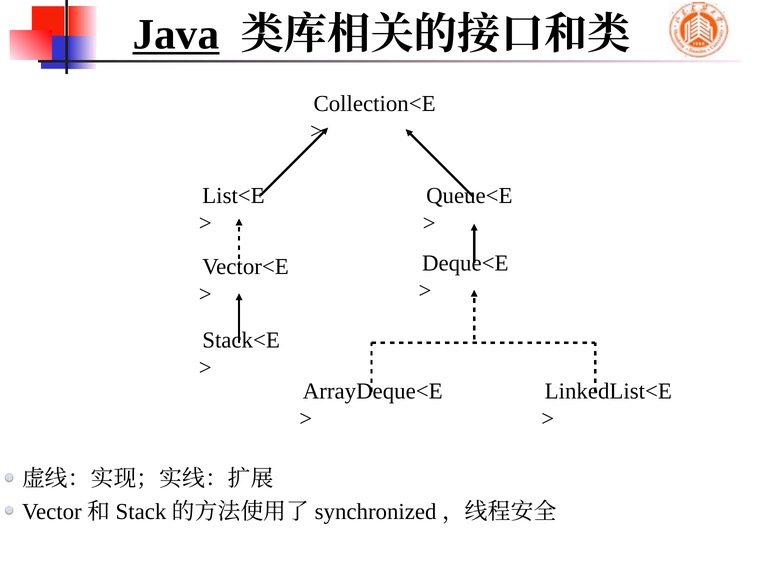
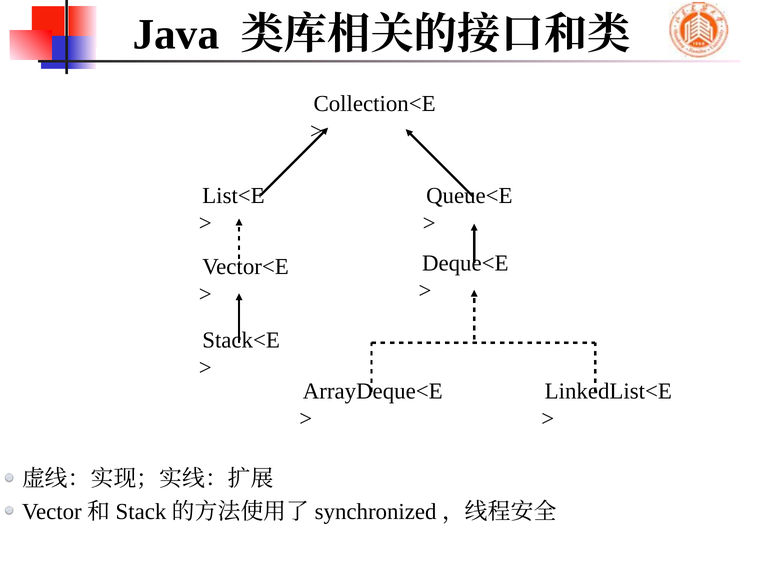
Java underline: present -> none
